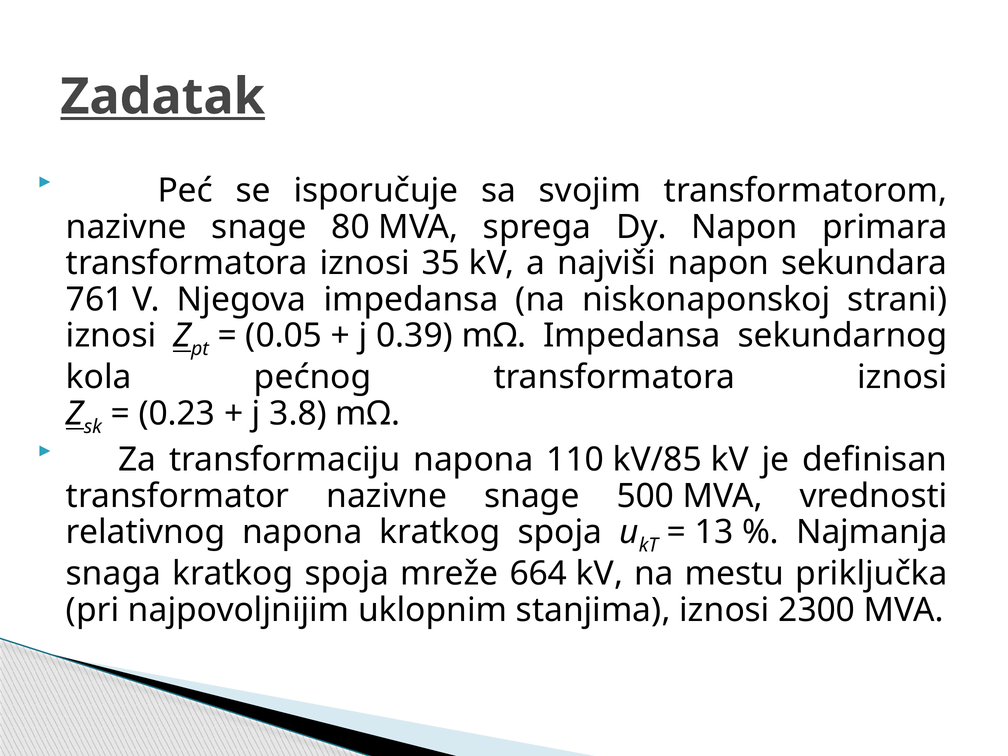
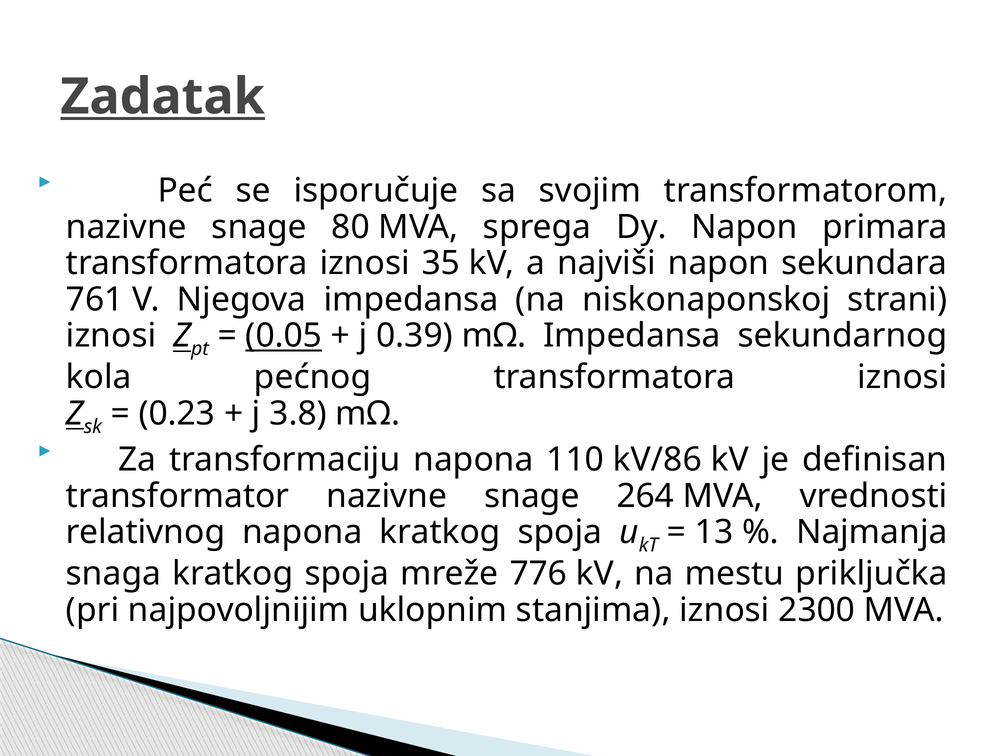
0.05 underline: none -> present
kV/85: kV/85 -> kV/86
500: 500 -> 264
664: 664 -> 776
